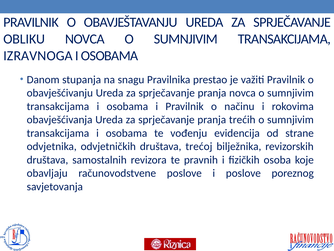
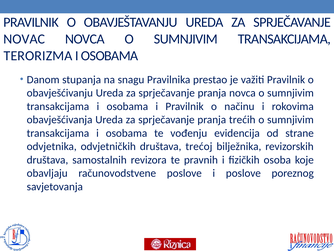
OBLIKU: OBLIKU -> NOVAC
IZRAVNOGA: IZRAVNOGA -> TERORIZMA
